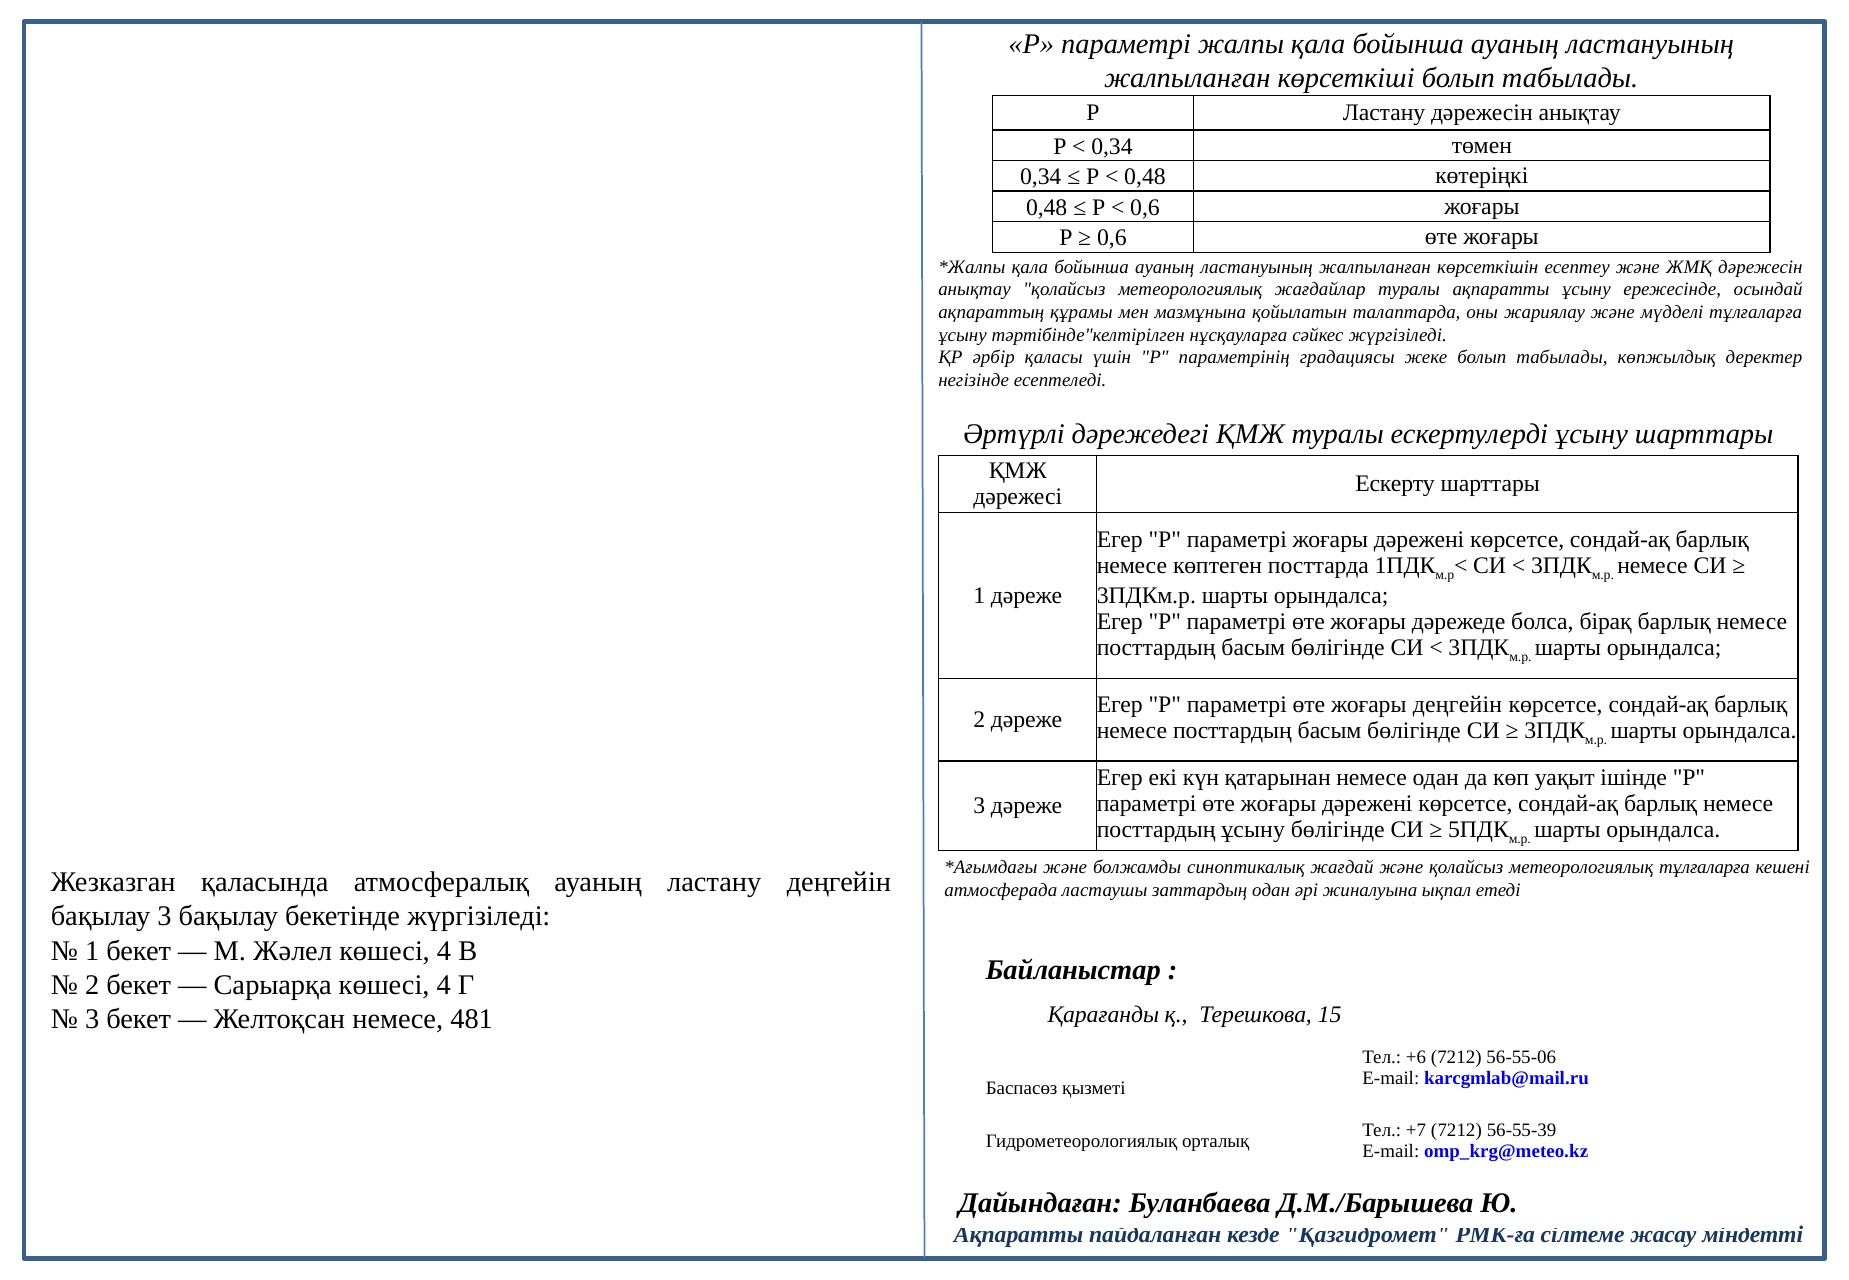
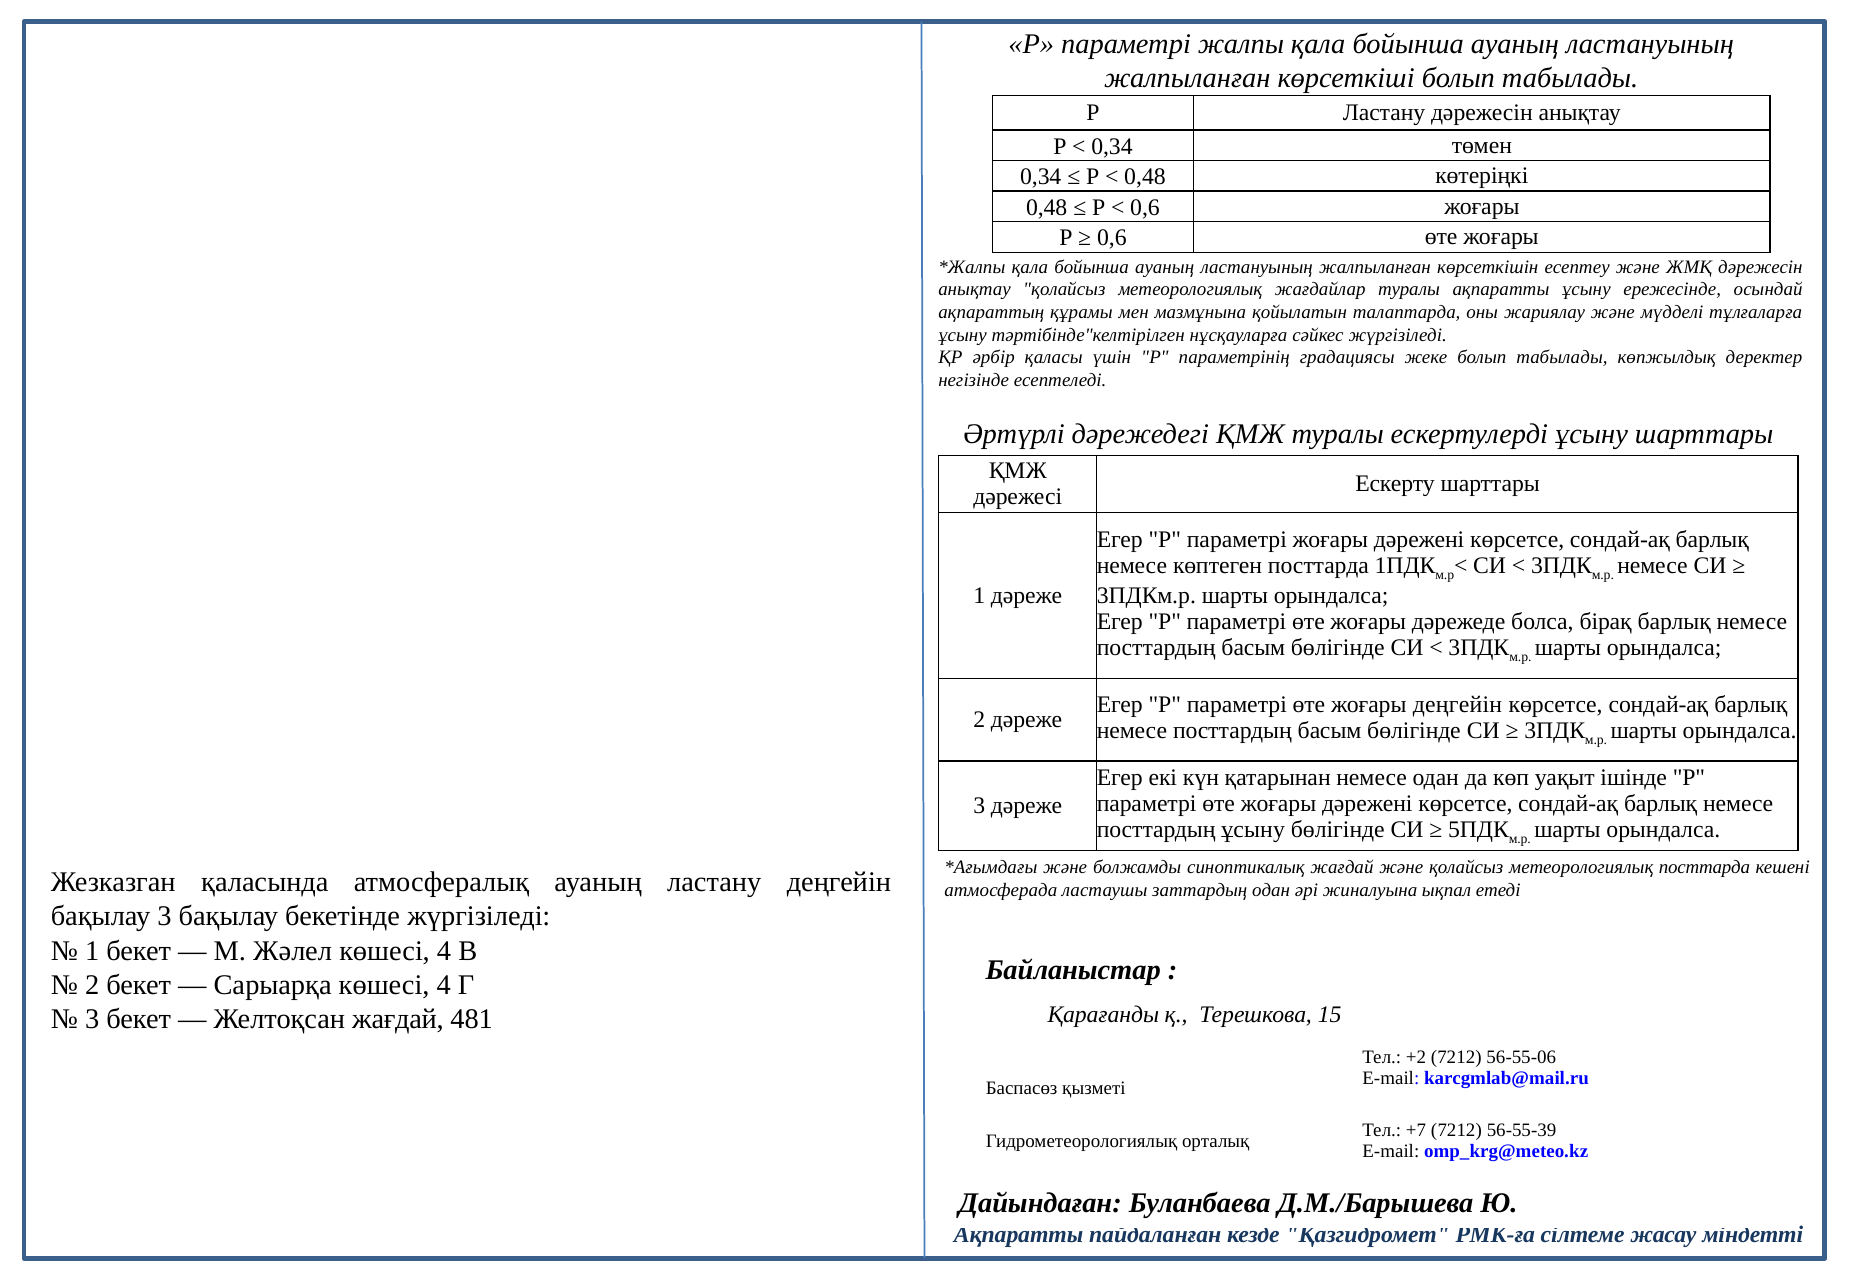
метеорологиялық тұлғаларға: тұлғаларға -> посттарда
Желтоқсан немесе: немесе -> жағдай
+6: +6 -> +2
